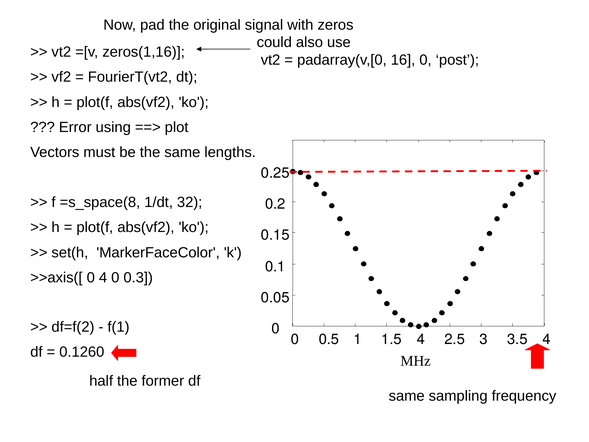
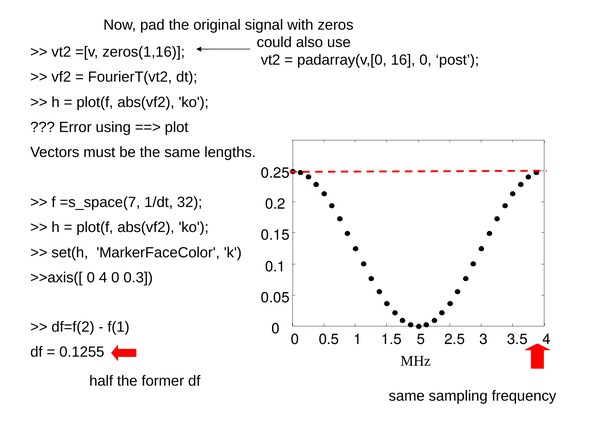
=s_space(8: =s_space(8 -> =s_space(7
1.5 4: 4 -> 5
0.1260: 0.1260 -> 0.1255
